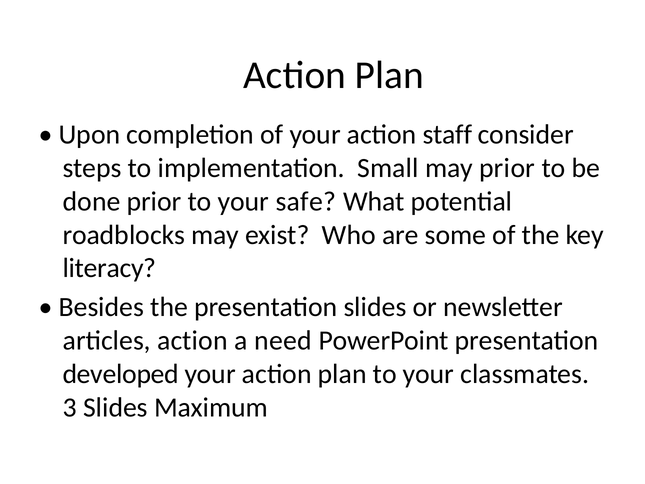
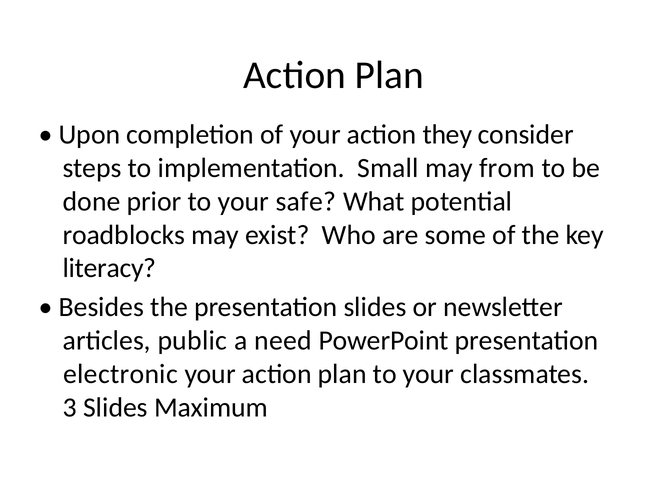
staff: staff -> they
may prior: prior -> from
articles action: action -> public
developed: developed -> electronic
